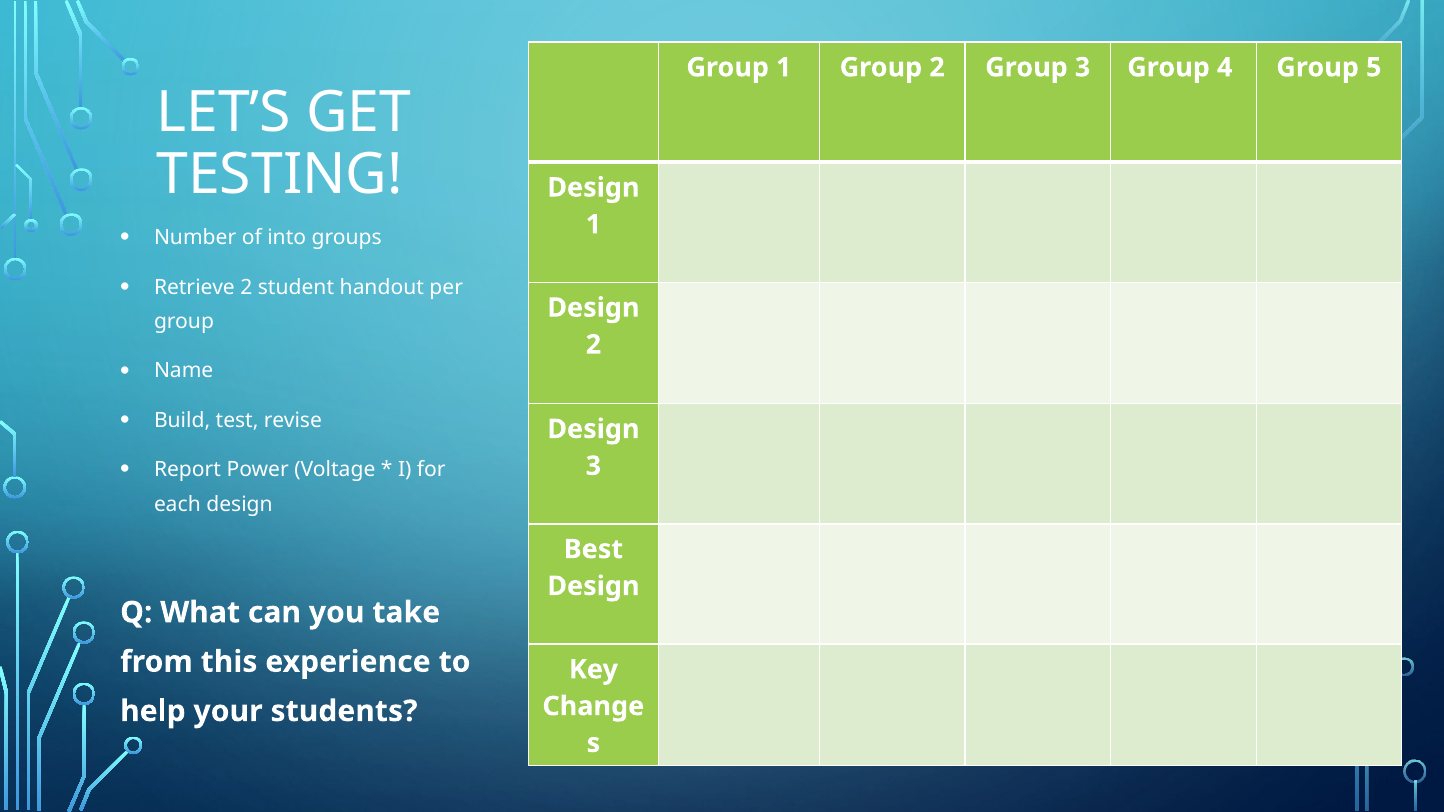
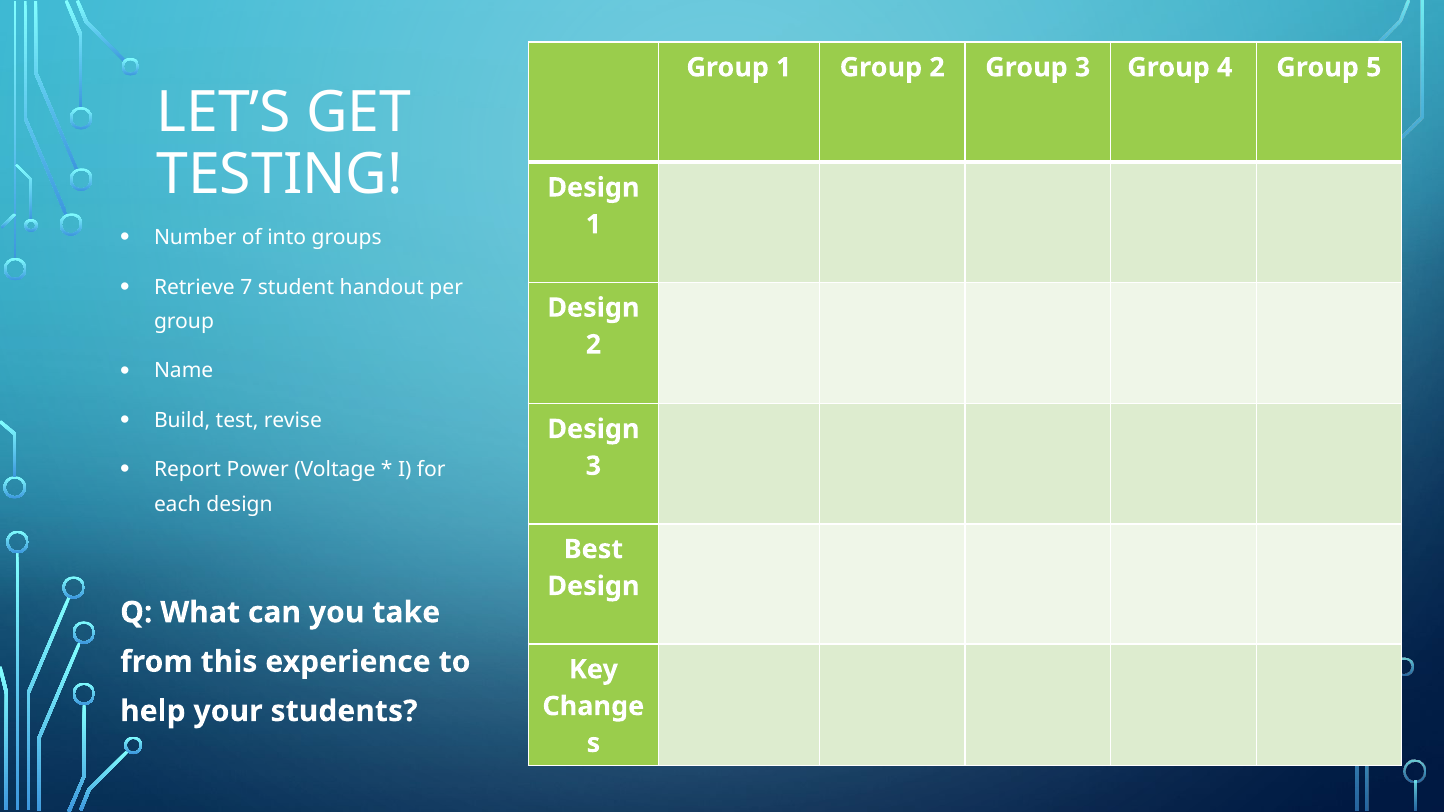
Retrieve 2: 2 -> 7
